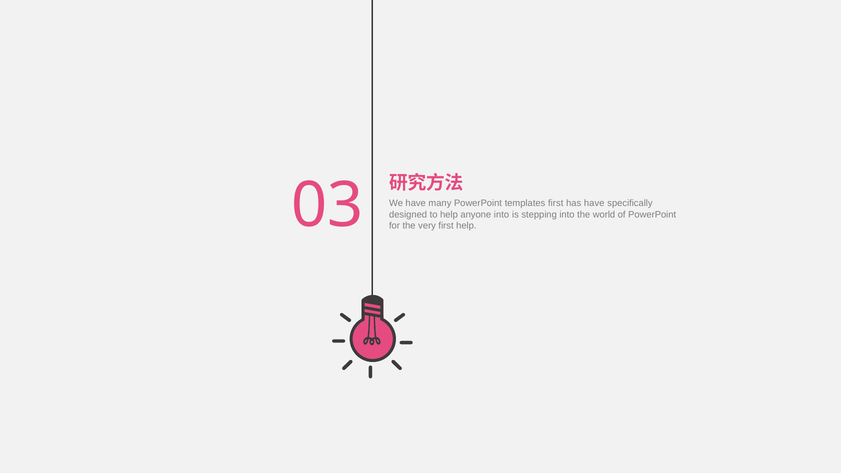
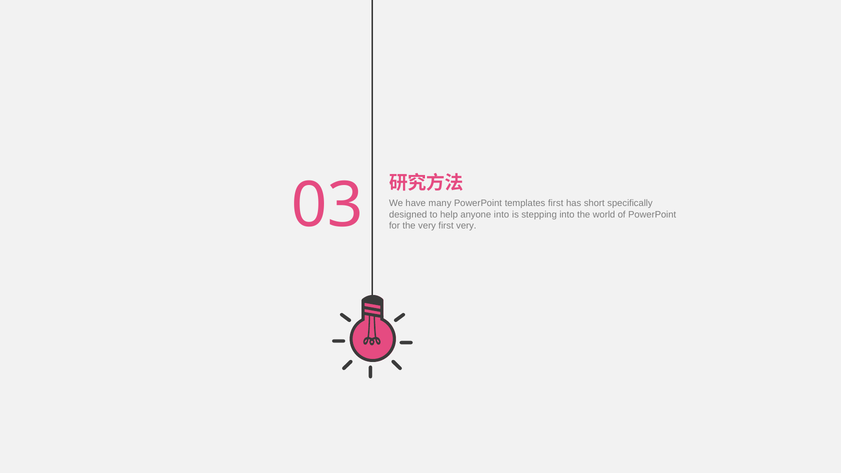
has have: have -> short
first help: help -> very
